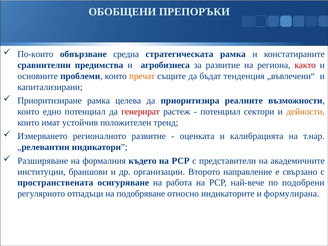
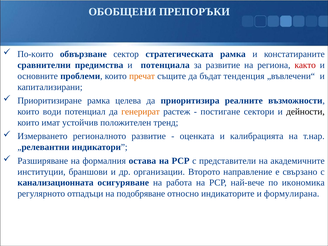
средна: средна -> сектор
агробизнеса: агробизнеса -> потенциала
едно: едно -> води
генерират colour: red -> orange
потенциал at (220, 112): потенциал -> постигане
дейности colour: orange -> black
където: където -> остава
пространствената: пространствената -> канализационната
подобрени: подобрени -> икономика
